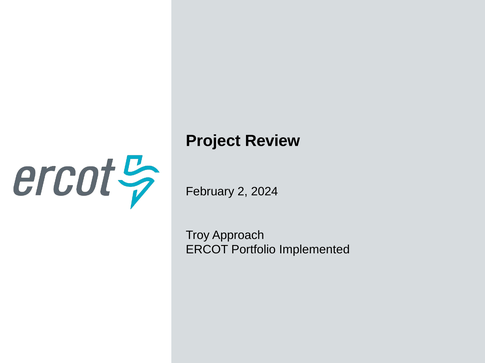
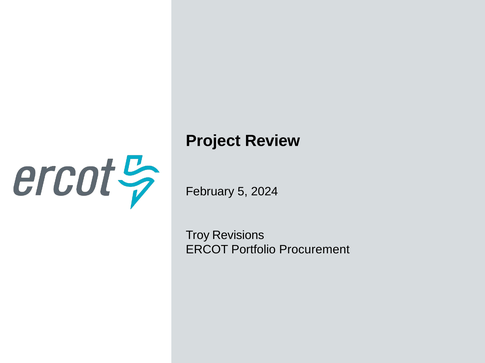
2: 2 -> 5
Approach: Approach -> Revisions
Implemented: Implemented -> Procurement
